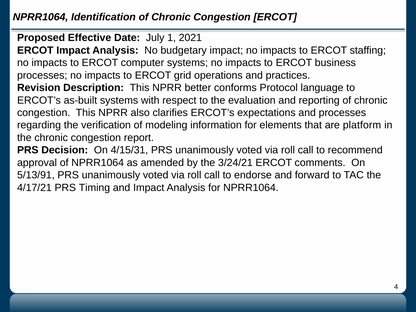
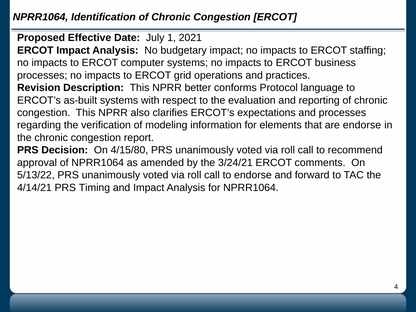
are platform: platform -> endorse
4/15/31: 4/15/31 -> 4/15/80
5/13/91: 5/13/91 -> 5/13/22
4/17/21: 4/17/21 -> 4/14/21
